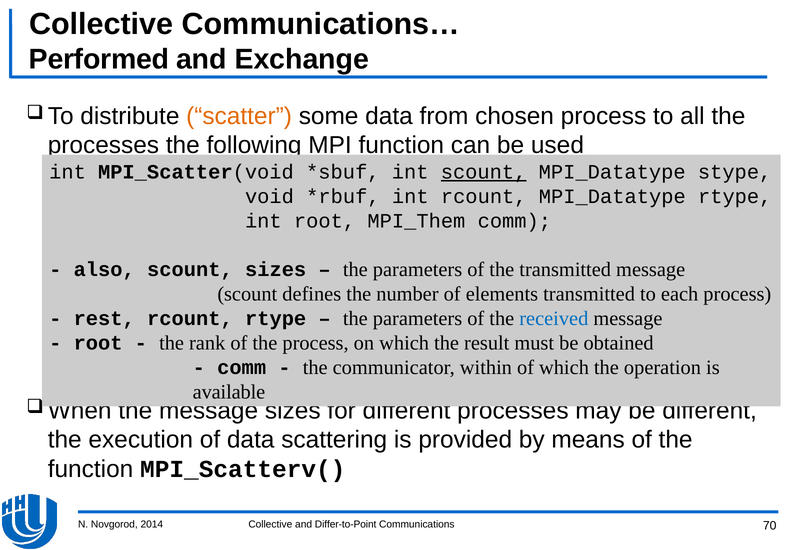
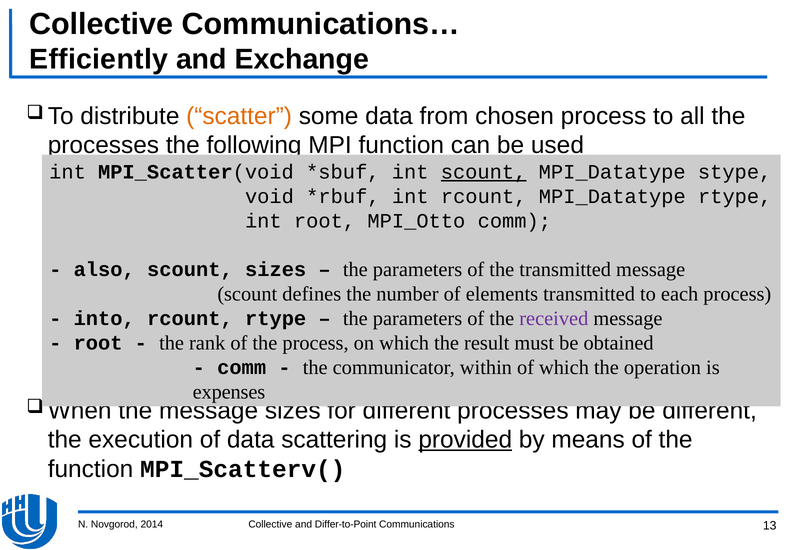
Performed: Performed -> Efficiently
MPI_Them: MPI_Them -> MPI_Otto
rest: rest -> into
received colour: blue -> purple
available: available -> expenses
provided underline: none -> present
70: 70 -> 13
